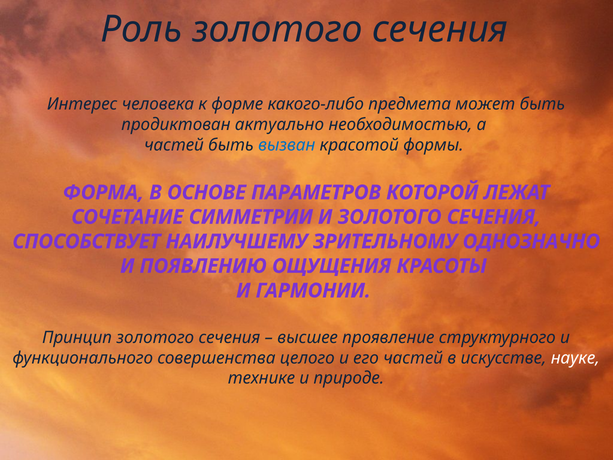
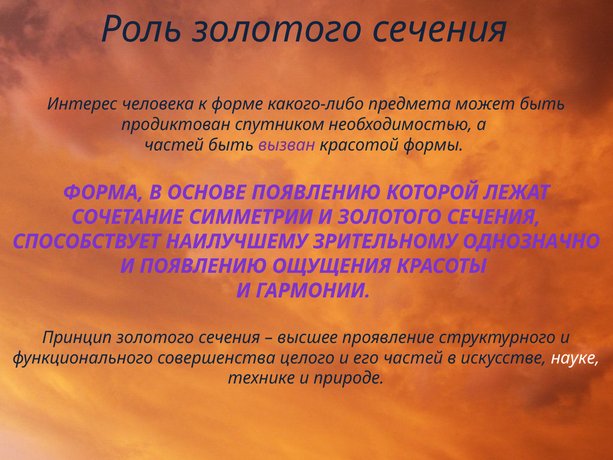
актуально: актуально -> спутником
вызван colour: blue -> purple
ОСНОВЕ ПАРАМЕТРОВ: ПАРАМЕТРОВ -> ПОЯВЛЕНИЮ
